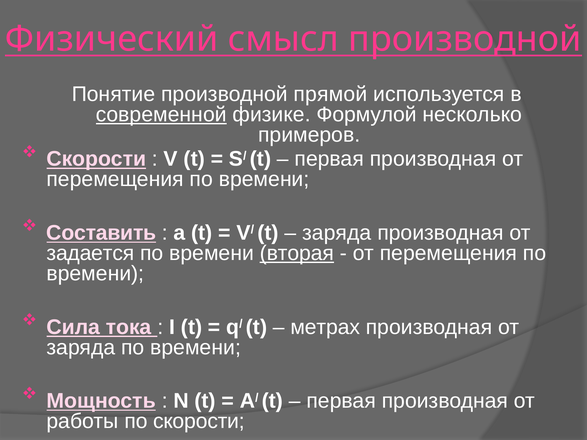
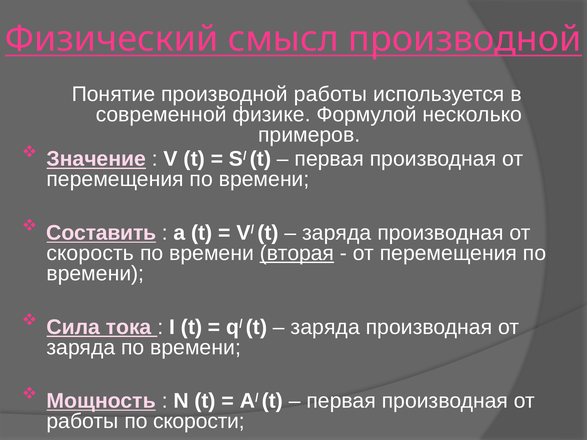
производной прямой: прямой -> работы
современной underline: present -> none
Скорости at (96, 159): Скорости -> Значение
задается: задается -> скорость
метрах at (325, 327): метрах -> заряда
